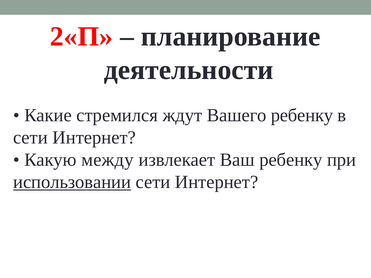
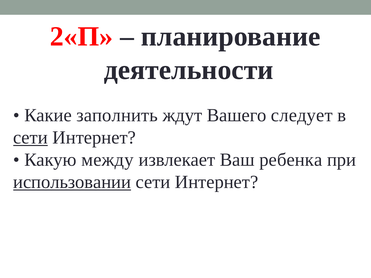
стремился: стремился -> заполнить
Вашего ребенку: ребенку -> следует
сети at (30, 138) underline: none -> present
Ваш ребенку: ребенку -> ребенка
